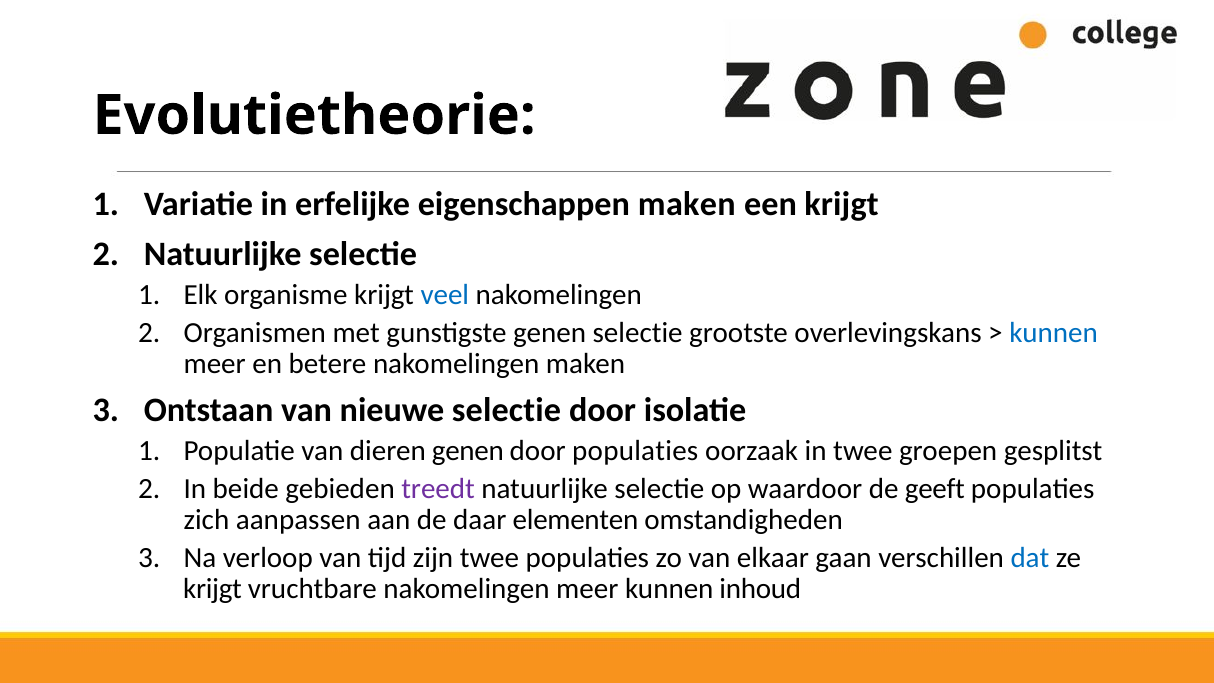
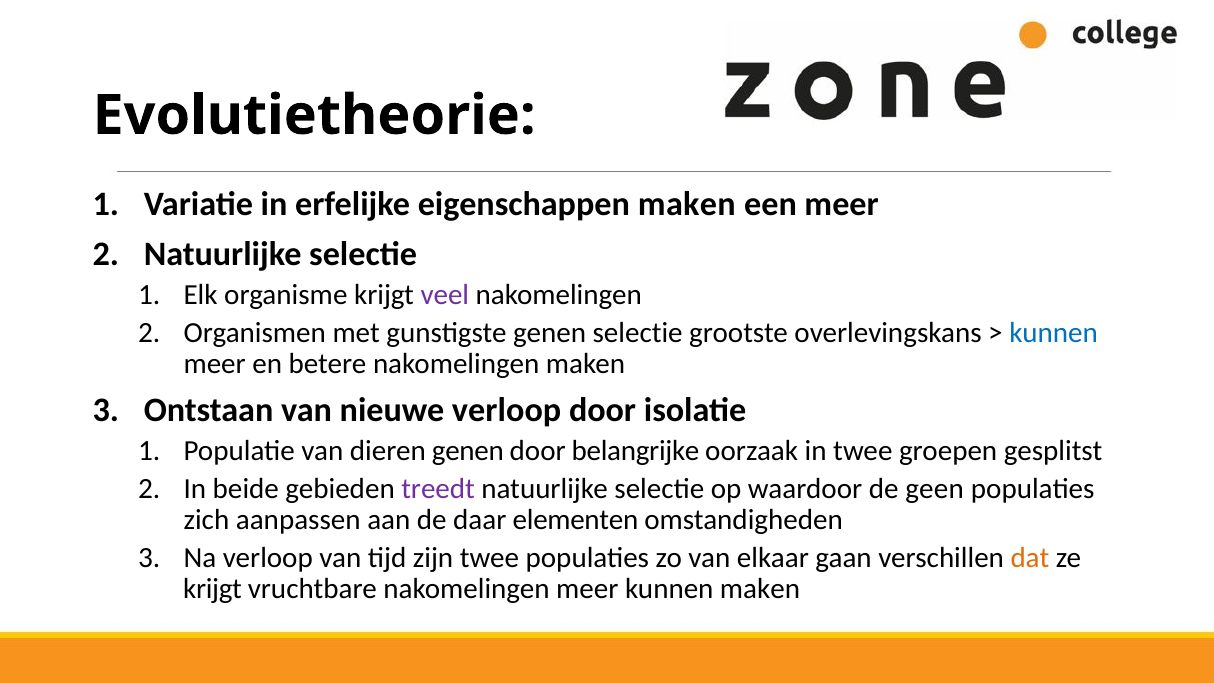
een krijgt: krijgt -> meer
veel colour: blue -> purple
nieuwe selectie: selectie -> verloop
door populaties: populaties -> belangrijke
geeft: geeft -> geen
dat colour: blue -> orange
kunnen inhoud: inhoud -> maken
